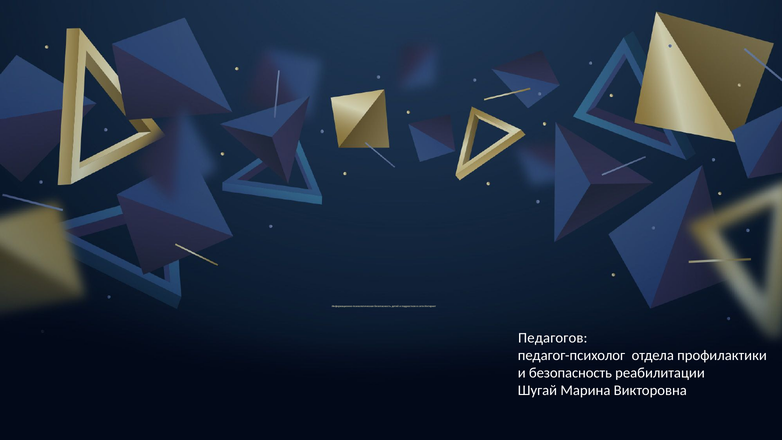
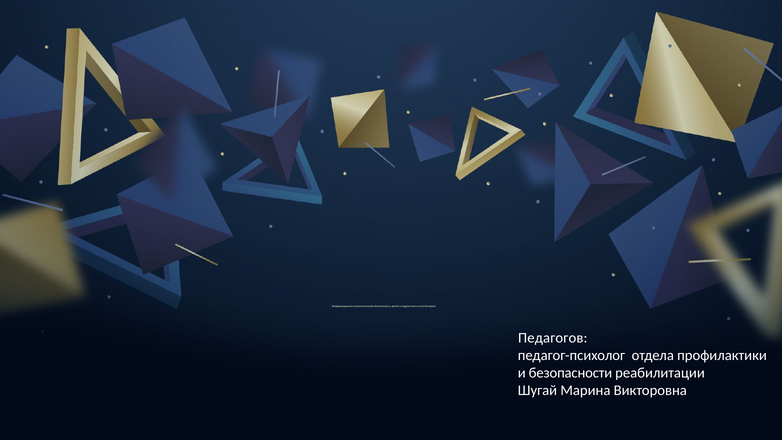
и безопасность: безопасность -> безопасности
